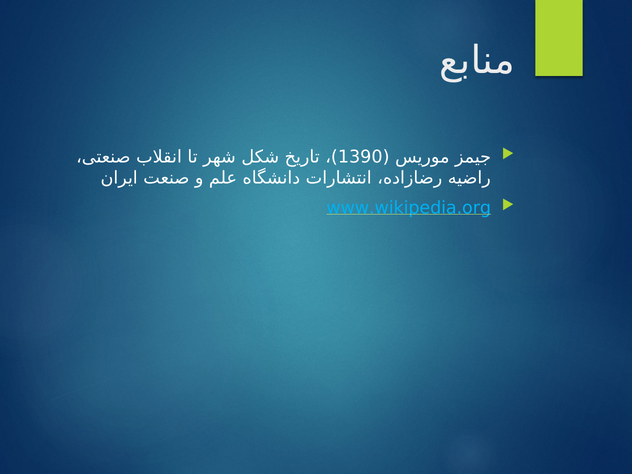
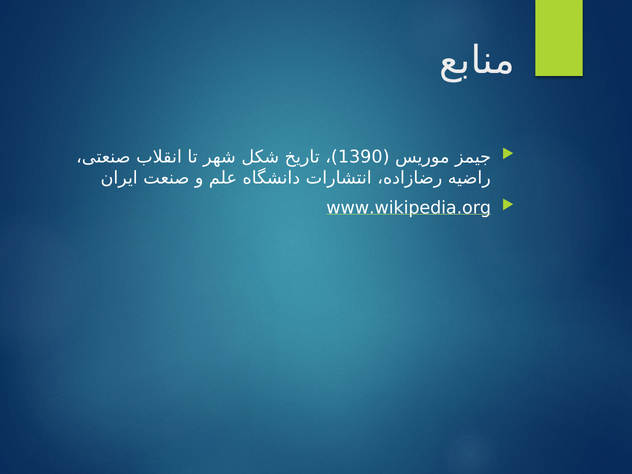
www.wikipedia.org colour: light blue -> white
